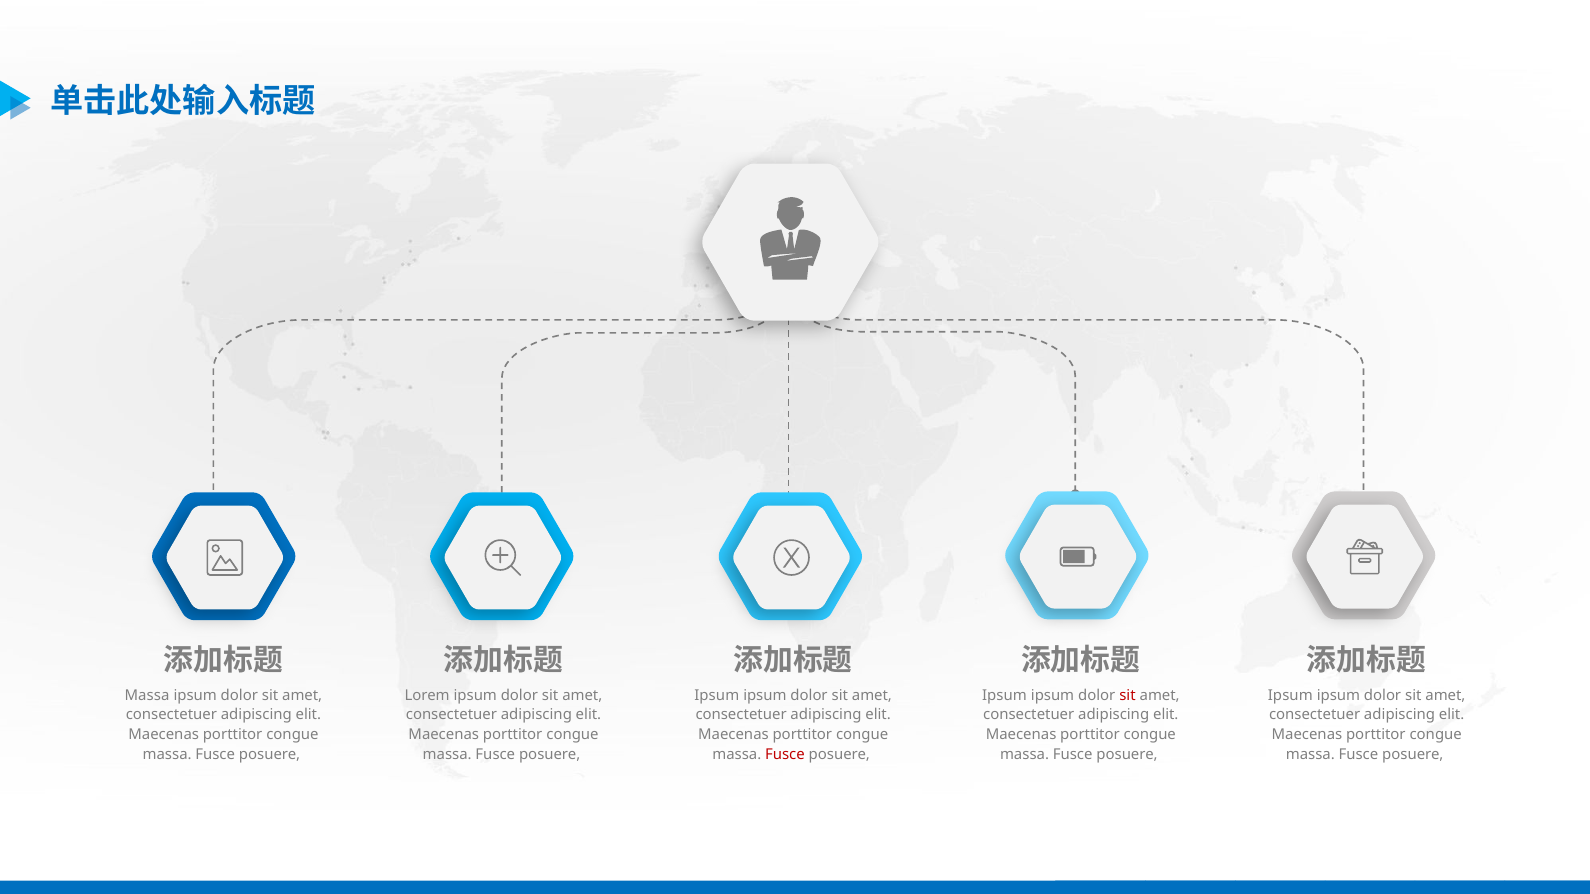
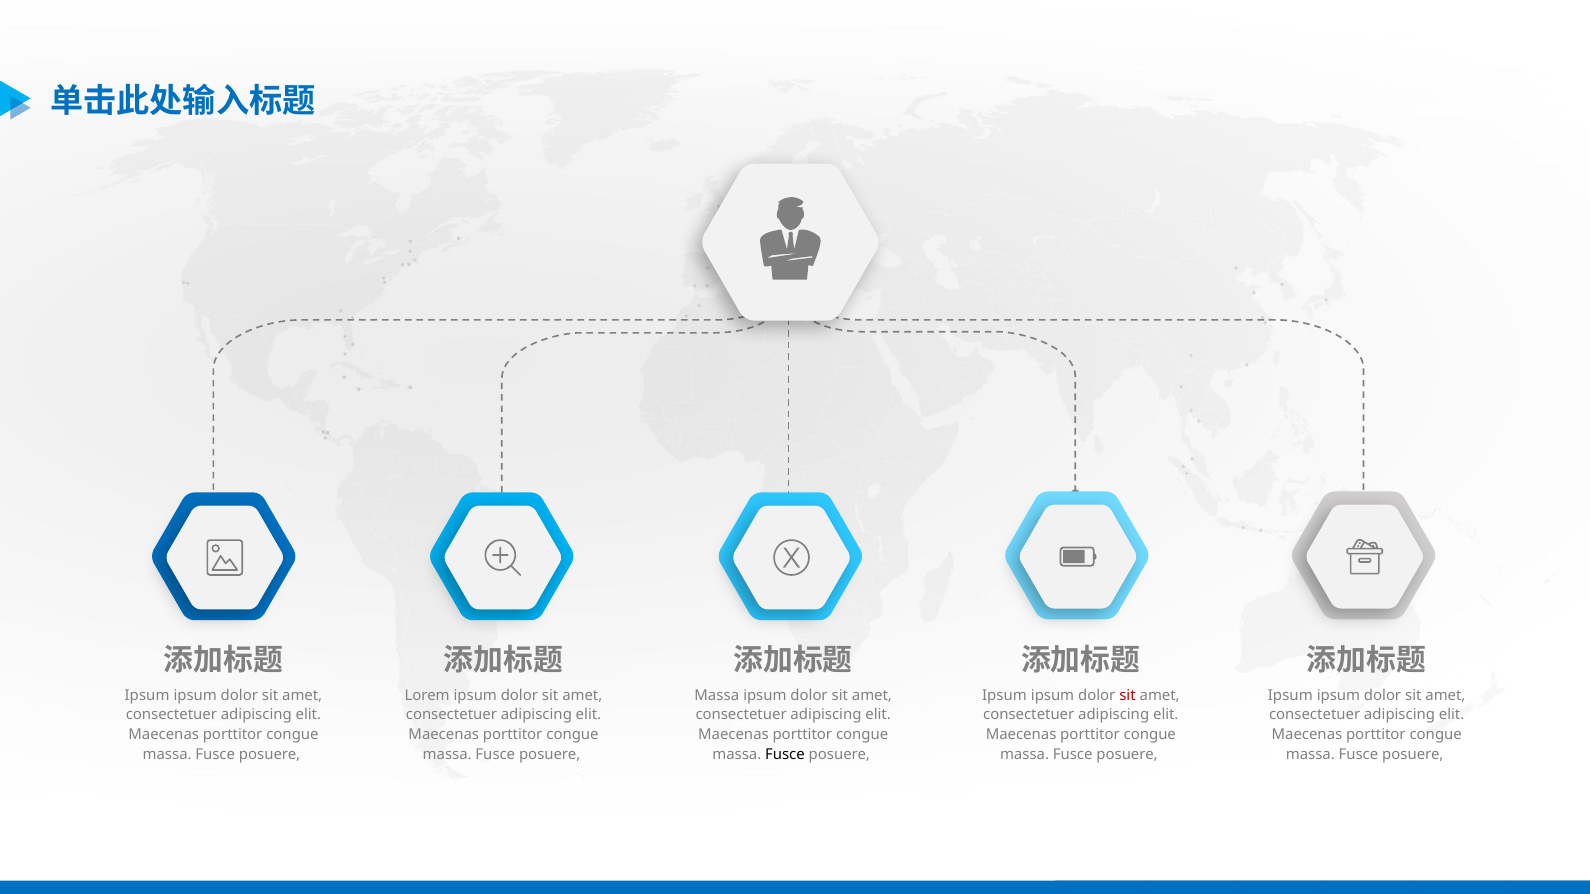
Massa at (147, 696): Massa -> Ipsum
Ipsum at (717, 696): Ipsum -> Massa
Fusce at (785, 755) colour: red -> black
